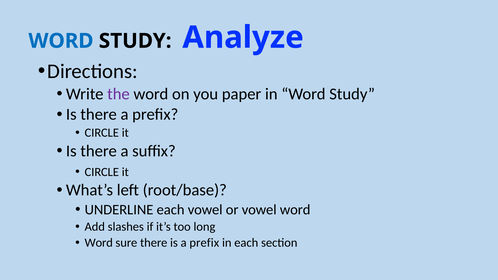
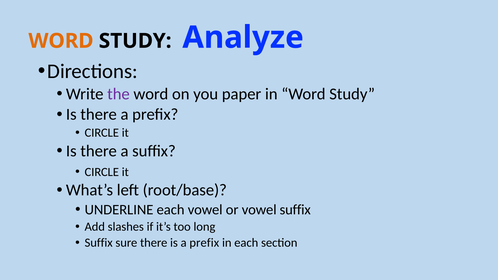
WORD at (61, 41) colour: blue -> orange
vowel word: word -> suffix
Word at (99, 243): Word -> Suffix
